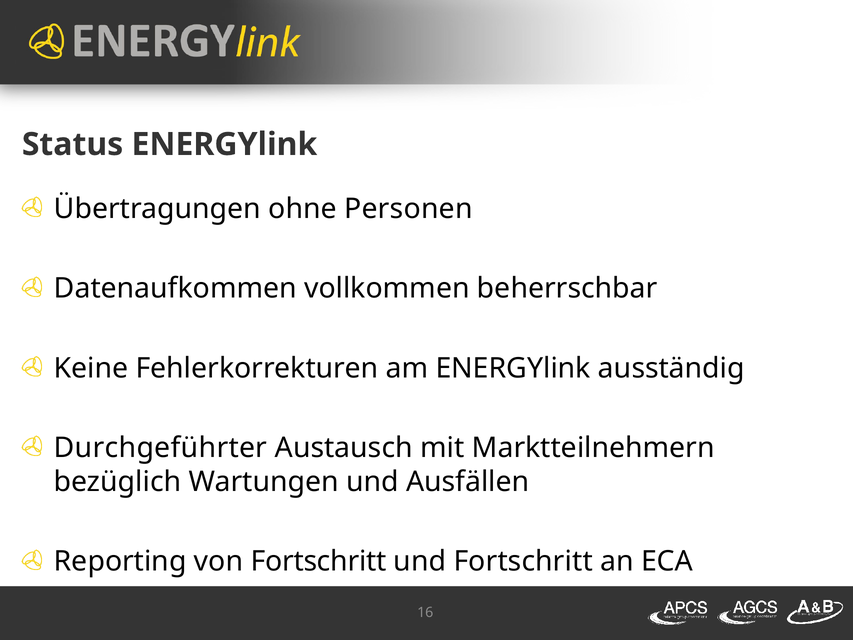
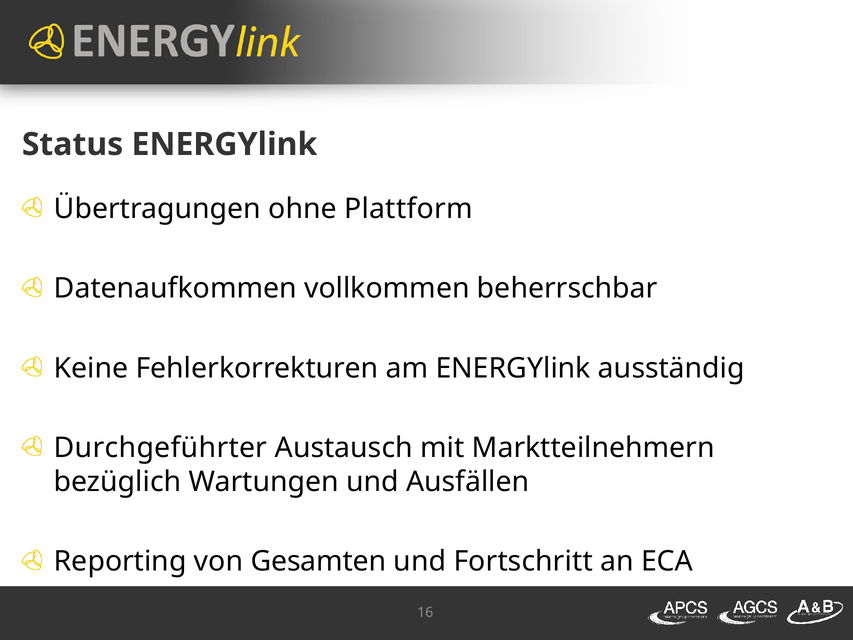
Personen: Personen -> Plattform
von Fortschritt: Fortschritt -> Gesamten
